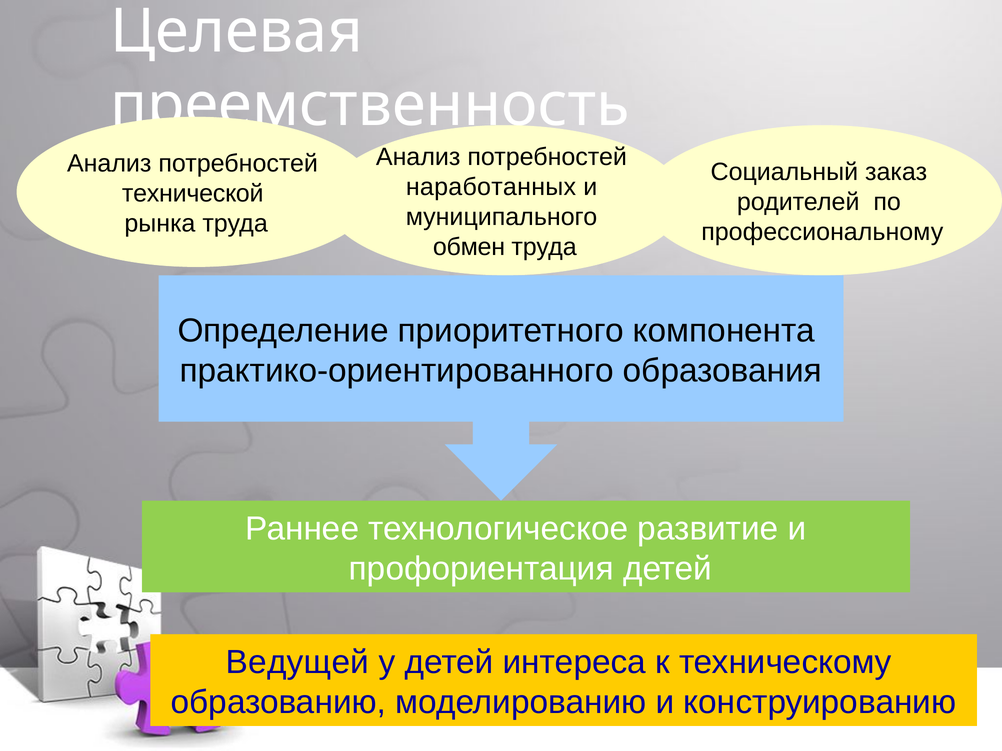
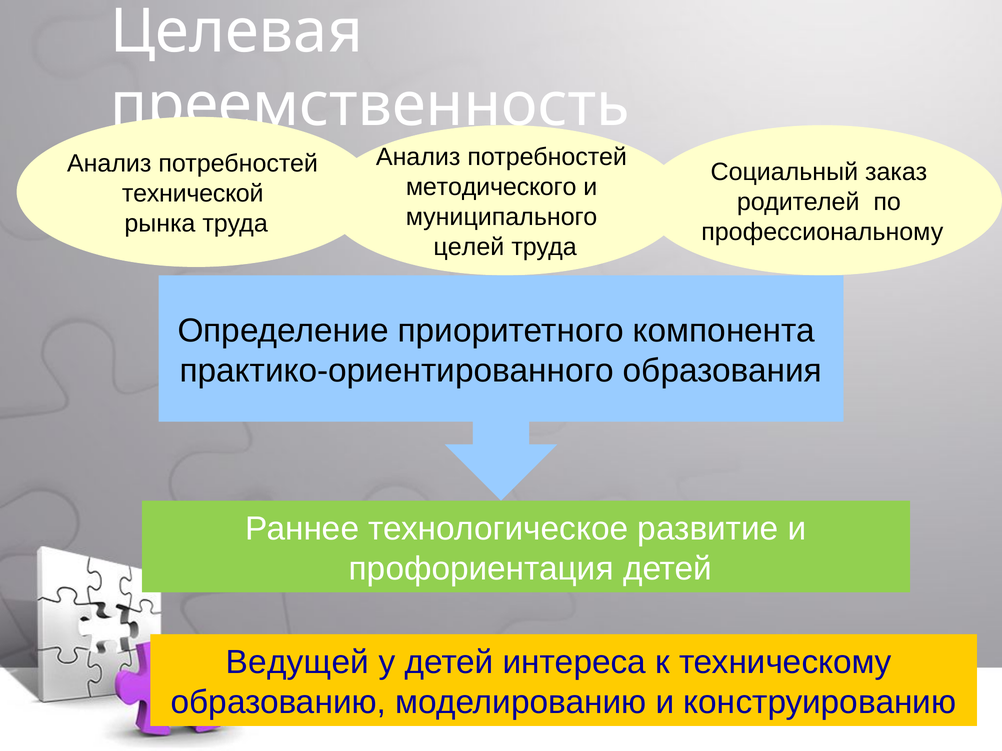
наработанных: наработанных -> методического
обмен: обмен -> целей
